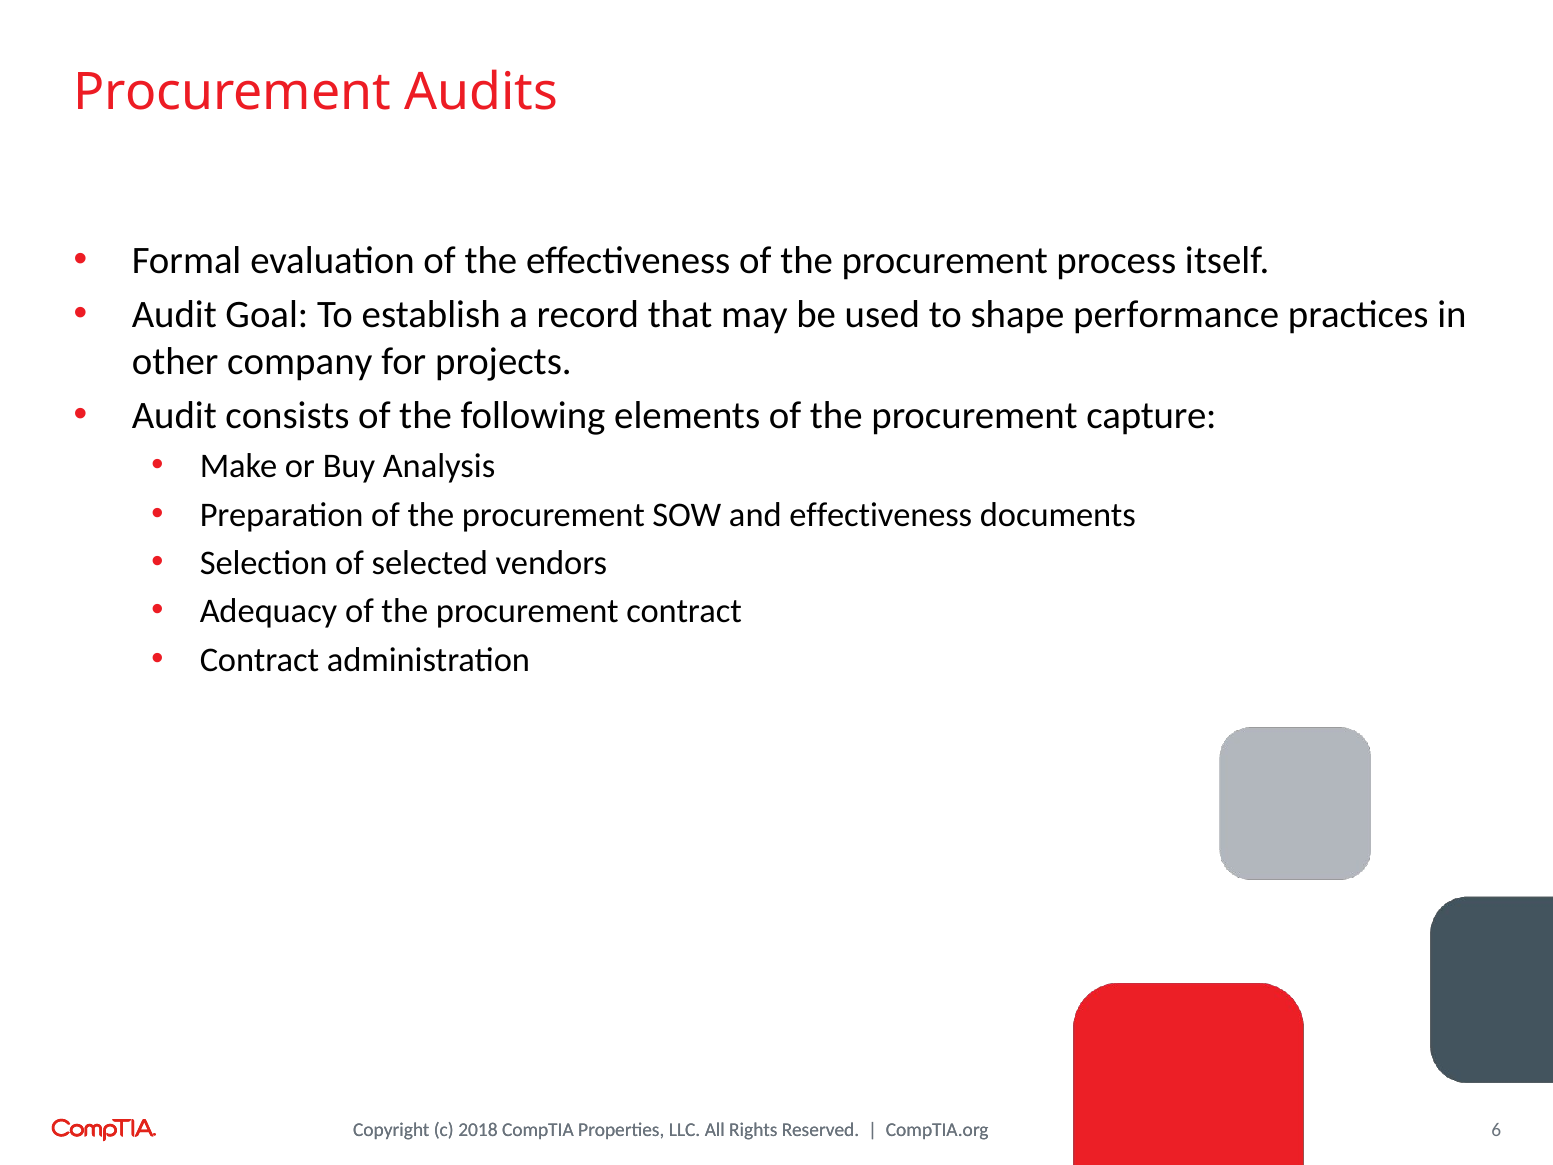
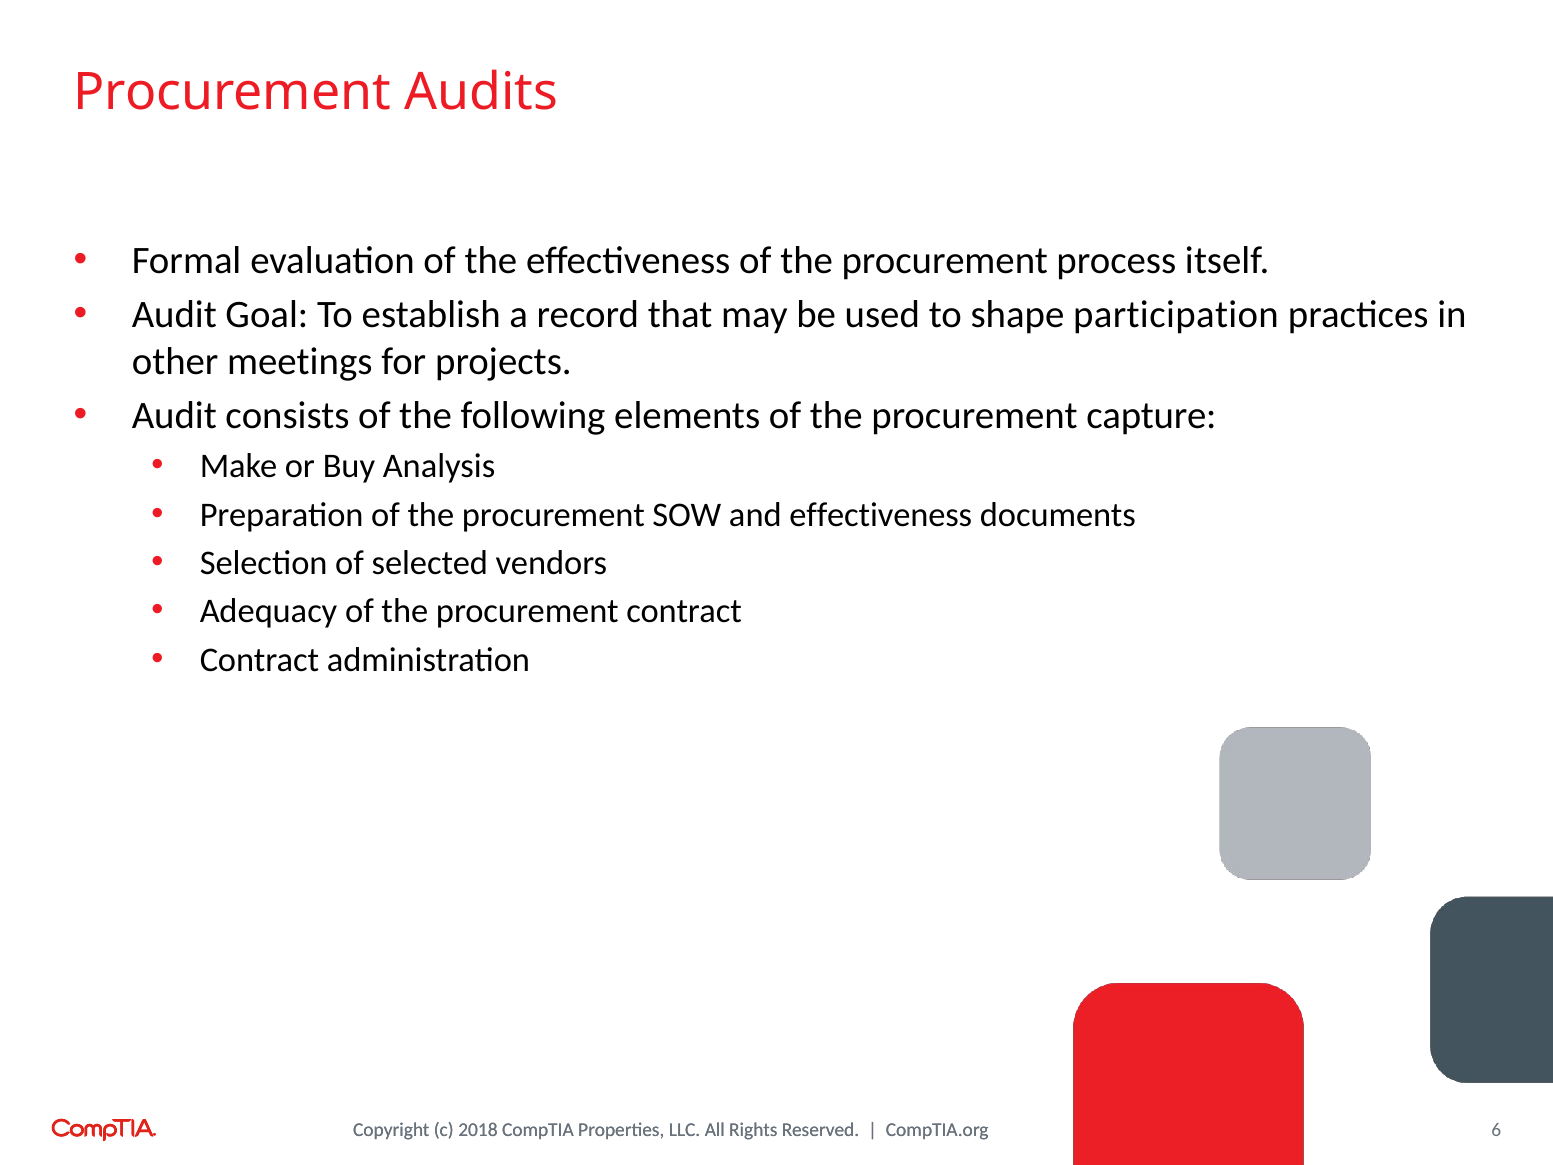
performance: performance -> participation
company: company -> meetings
